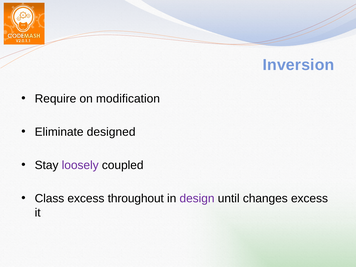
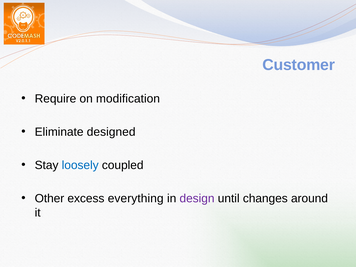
Inversion: Inversion -> Customer
loosely colour: purple -> blue
Class: Class -> Other
throughout: throughout -> everything
changes excess: excess -> around
